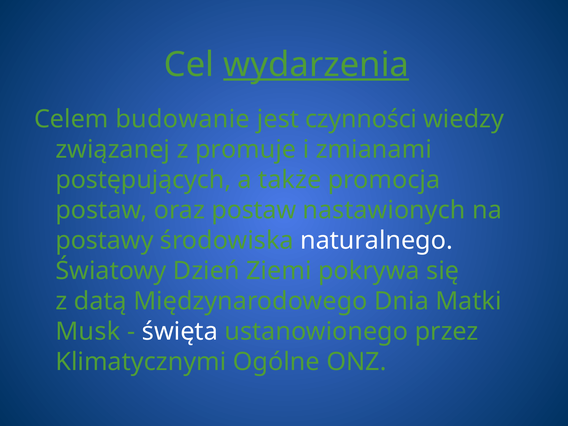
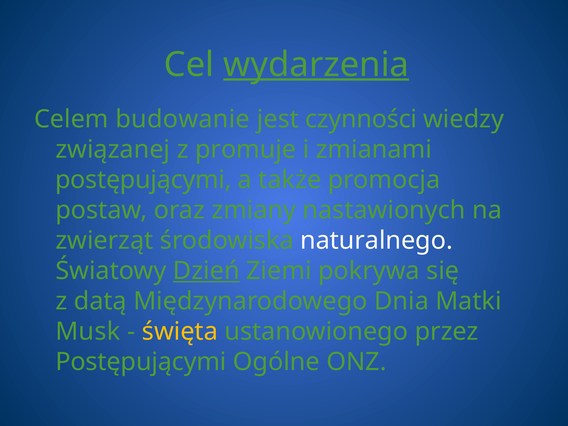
postępujących at (143, 180): postępujących -> postępującymi
oraz postaw: postaw -> zmiany
postawy: postawy -> zwierząt
Dzień underline: none -> present
święta colour: white -> yellow
Klimatycznymi at (141, 362): Klimatycznymi -> Postępującymi
